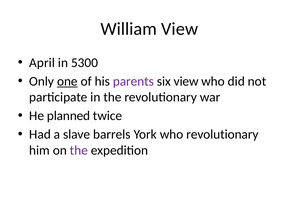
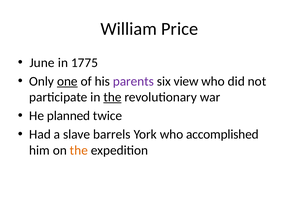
William View: View -> Price
April: April -> June
5300: 5300 -> 1775
the at (112, 97) underline: none -> present
who revolutionary: revolutionary -> accomplished
the at (79, 150) colour: purple -> orange
